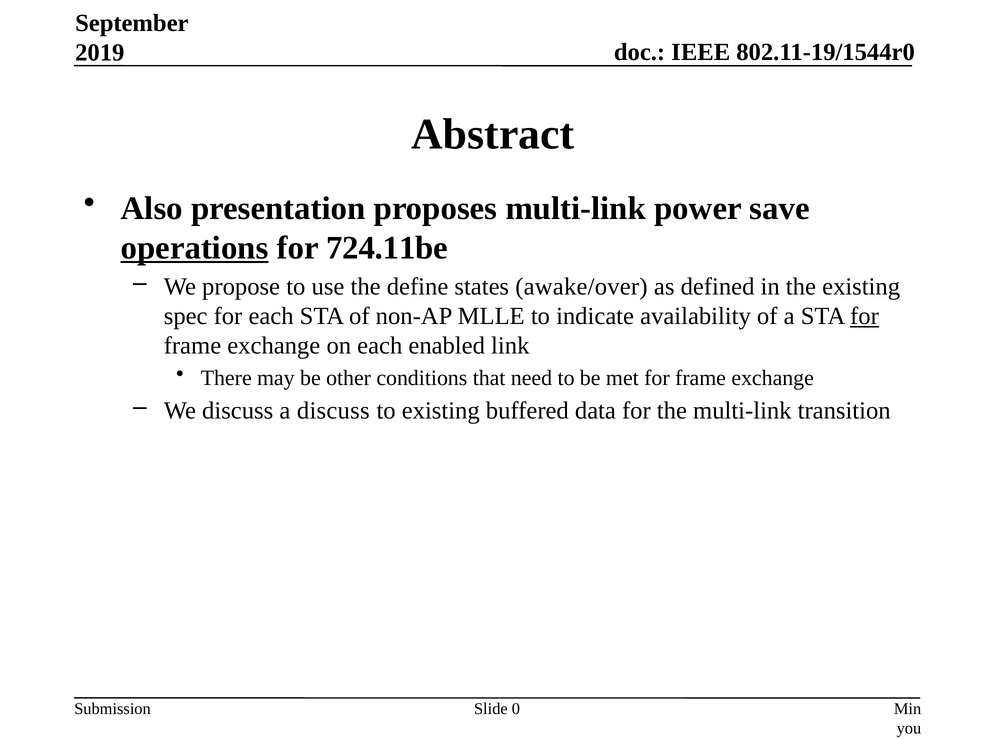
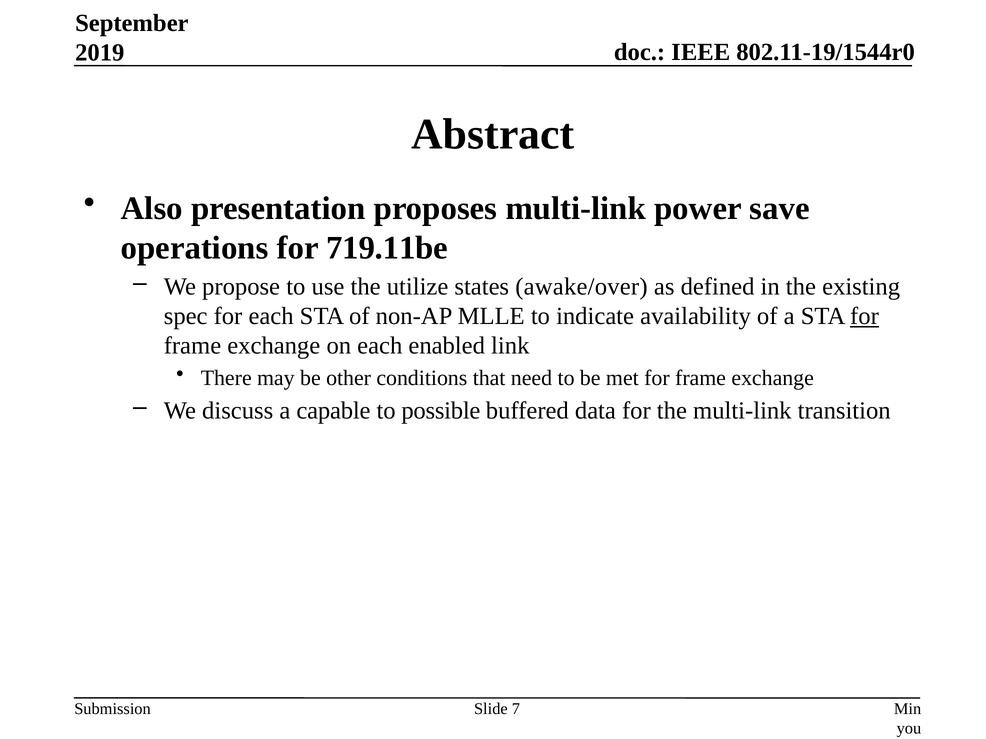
operations underline: present -> none
724.11be: 724.11be -> 719.11be
define: define -> utilize
a discuss: discuss -> capable
to existing: existing -> possible
0: 0 -> 7
